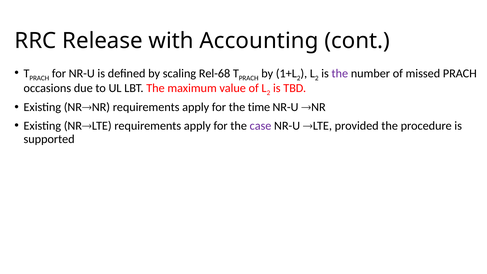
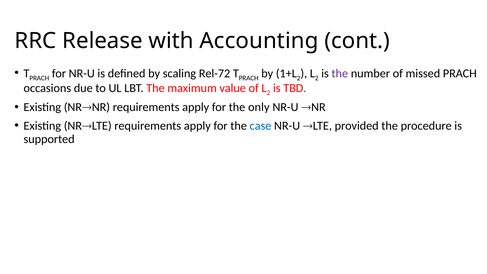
Rel-68: Rel-68 -> Rel-72
time: time -> only
case colour: purple -> blue
